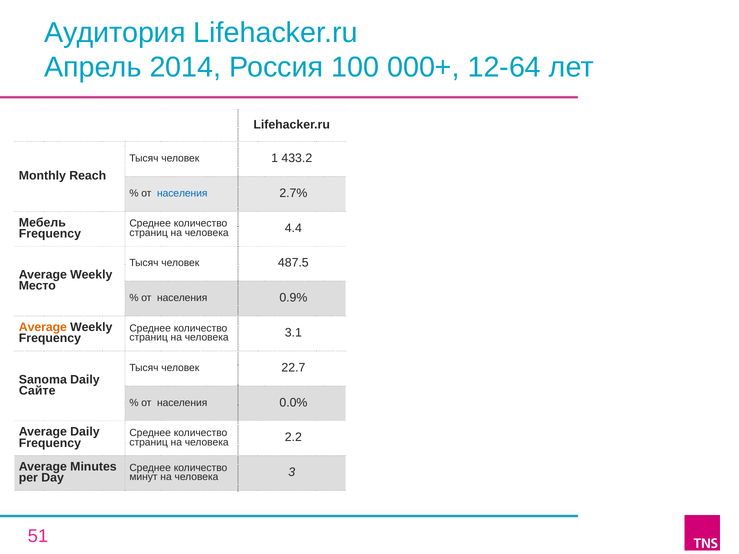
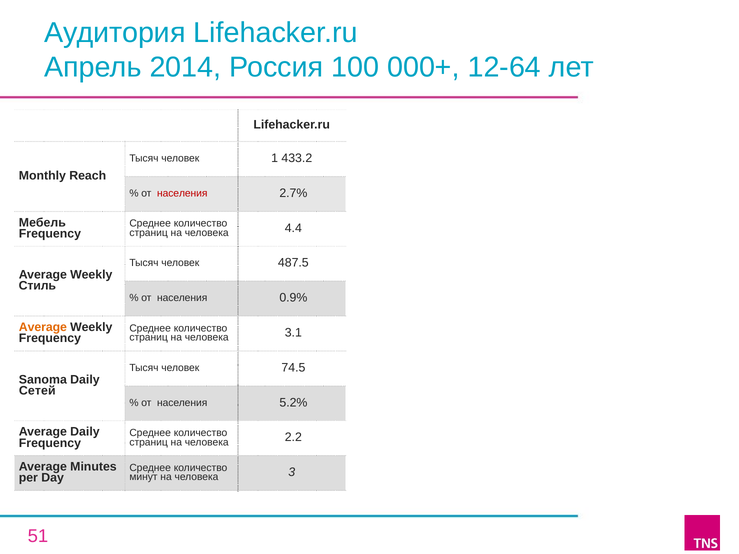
населения at (182, 193) colour: blue -> red
Место: Место -> Стиль
22.7: 22.7 -> 74.5
Сайте: Сайте -> Сетей
0.0%: 0.0% -> 5.2%
